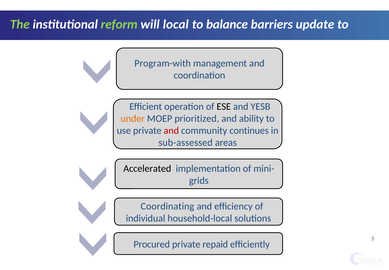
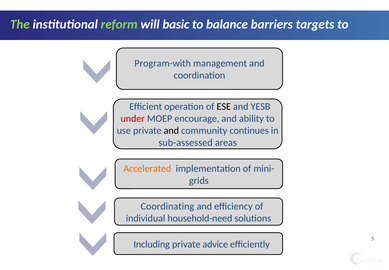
local: local -> basic
update: update -> targets
under colour: orange -> red
prioritized: prioritized -> encourage
and at (171, 130) colour: red -> black
Accelerated colour: black -> orange
household-local: household-local -> household-need
Procured: Procured -> Including
repaid: repaid -> advice
